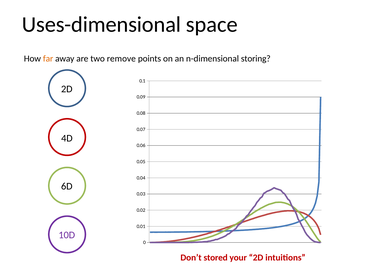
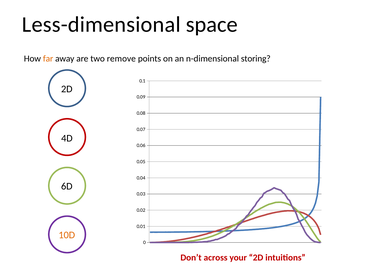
Uses-dimensional: Uses-dimensional -> Less-dimensional
10D colour: purple -> orange
stored: stored -> across
